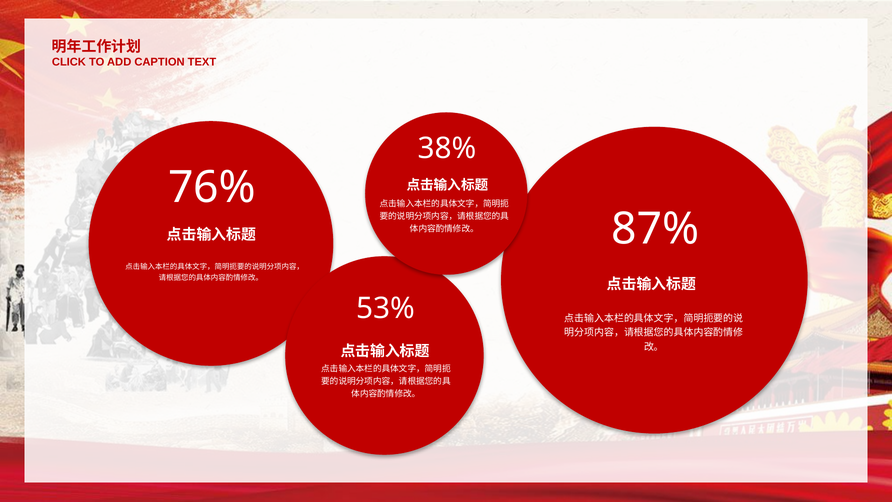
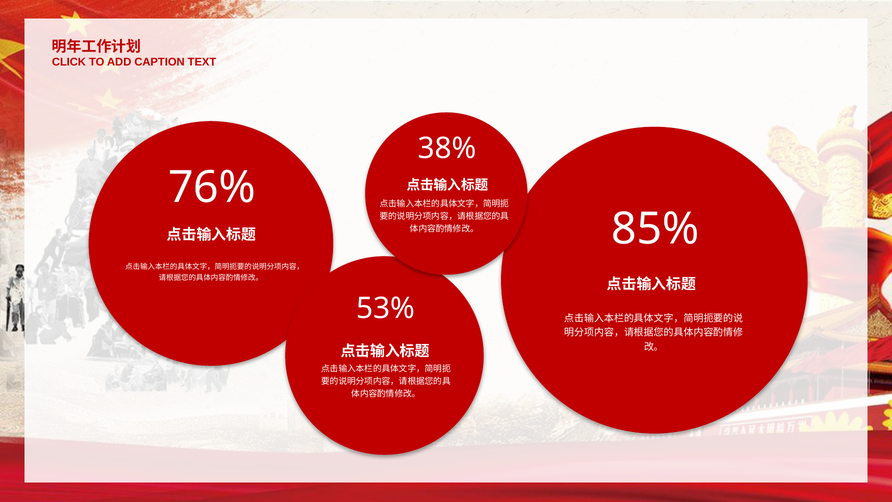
87%: 87% -> 85%
